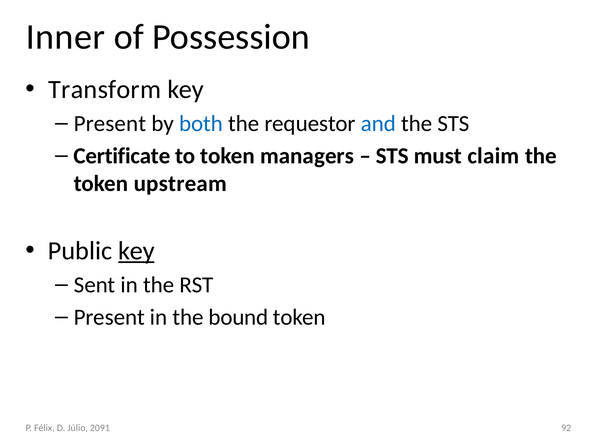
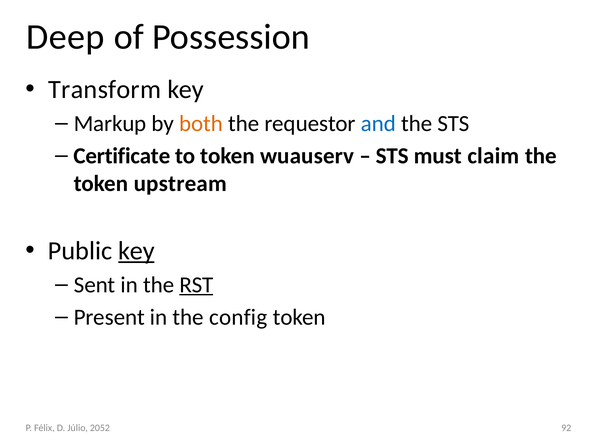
Inner: Inner -> Deep
Present at (110, 124): Present -> Markup
both colour: blue -> orange
managers: managers -> wuauserv
RST underline: none -> present
bound: bound -> config
2091: 2091 -> 2052
